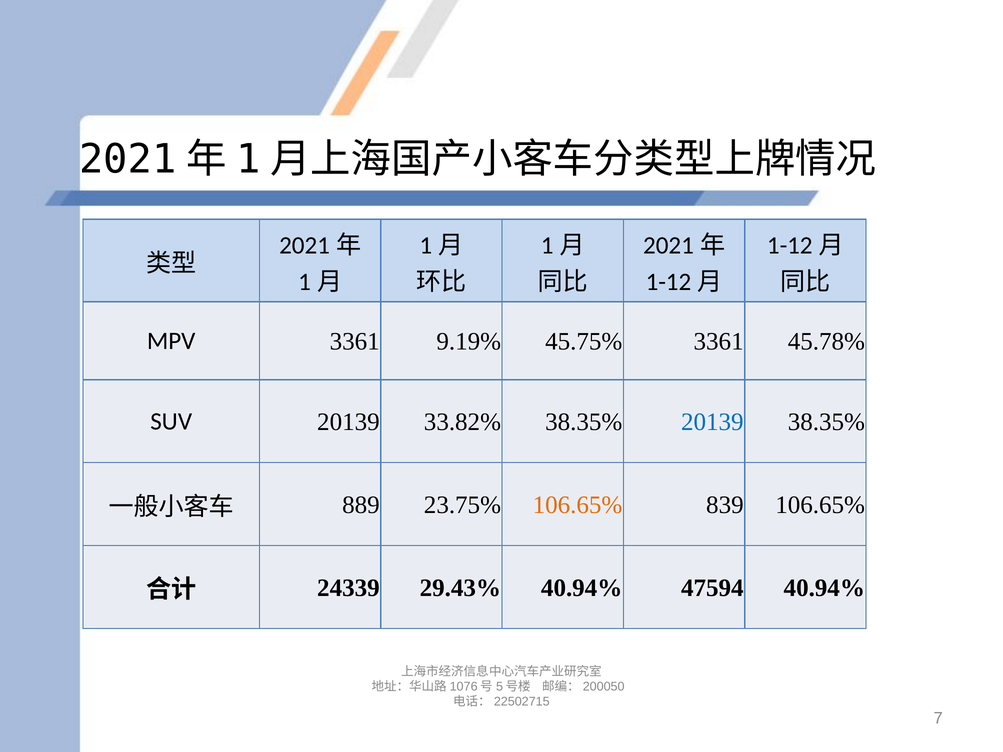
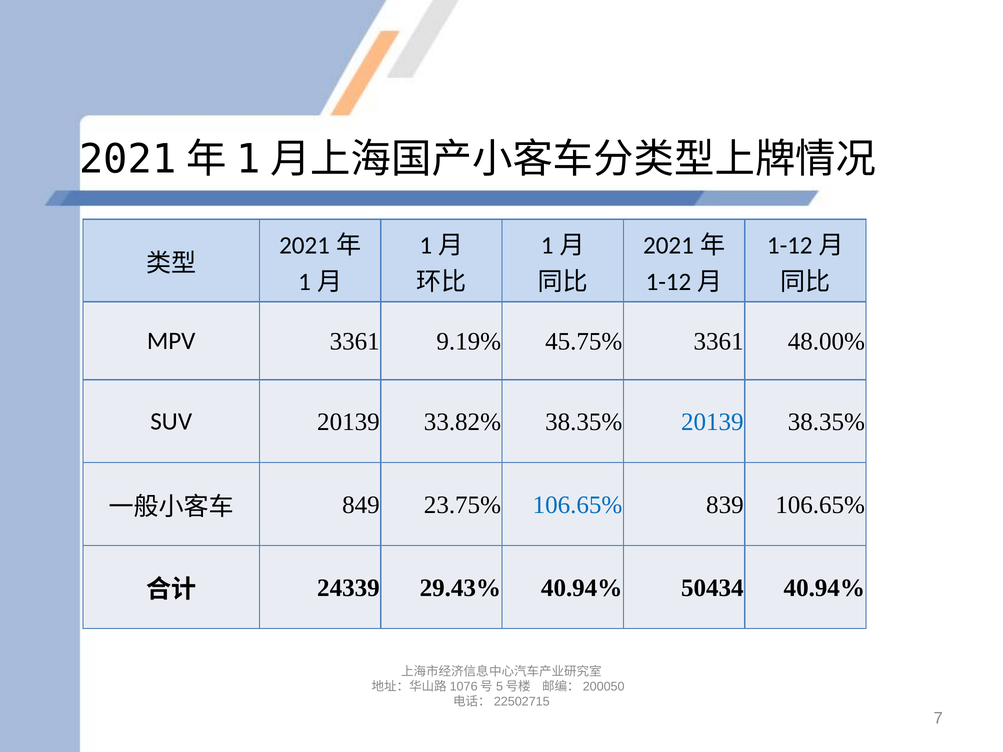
45.78%: 45.78% -> 48.00%
889: 889 -> 849
106.65% at (578, 505) colour: orange -> blue
47594: 47594 -> 50434
